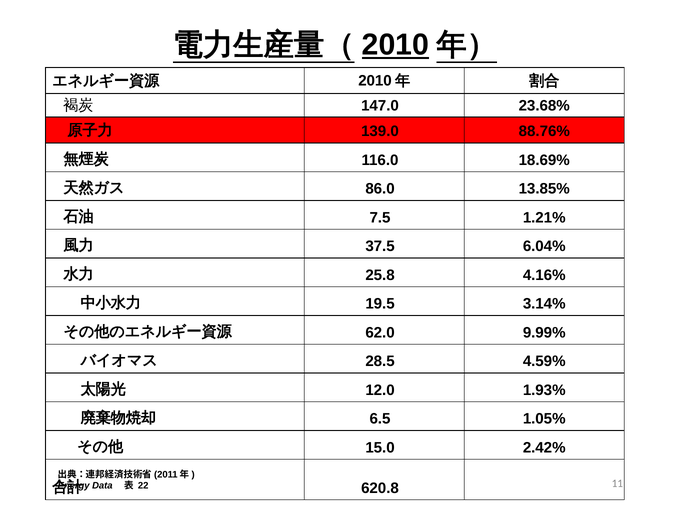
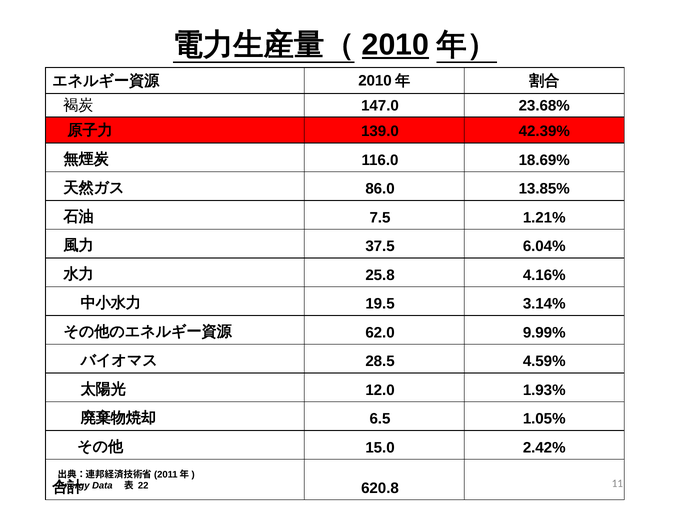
88.76%: 88.76% -> 42.39%
